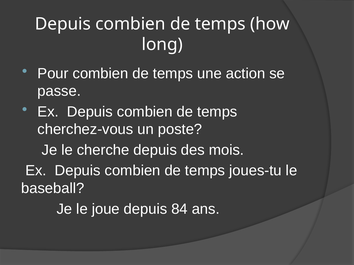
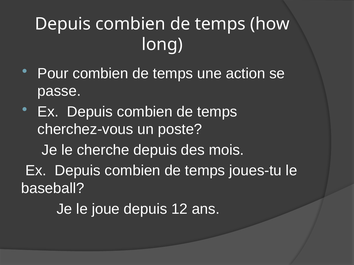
84: 84 -> 12
